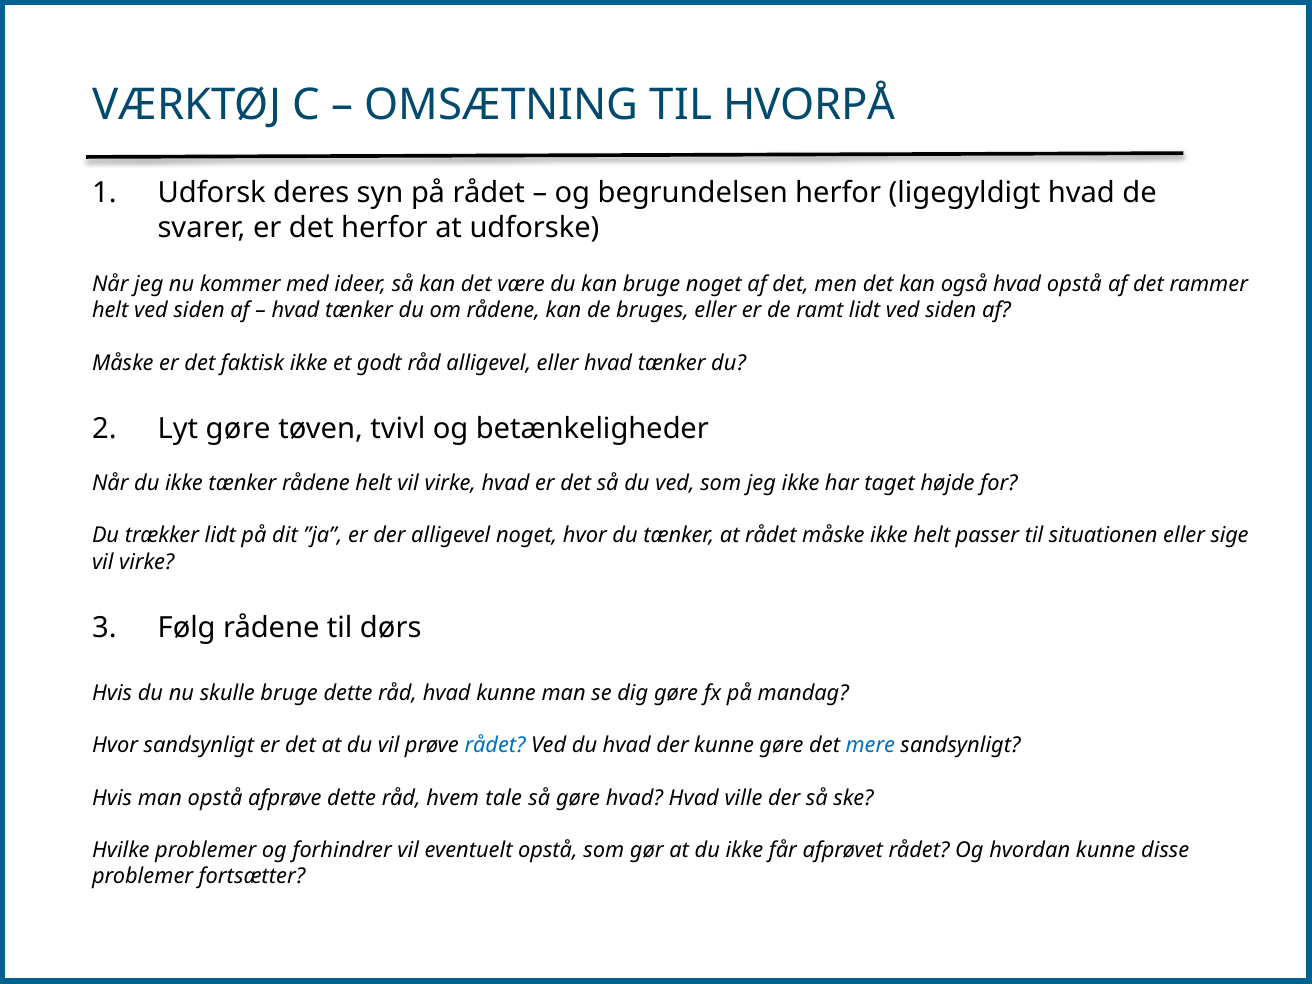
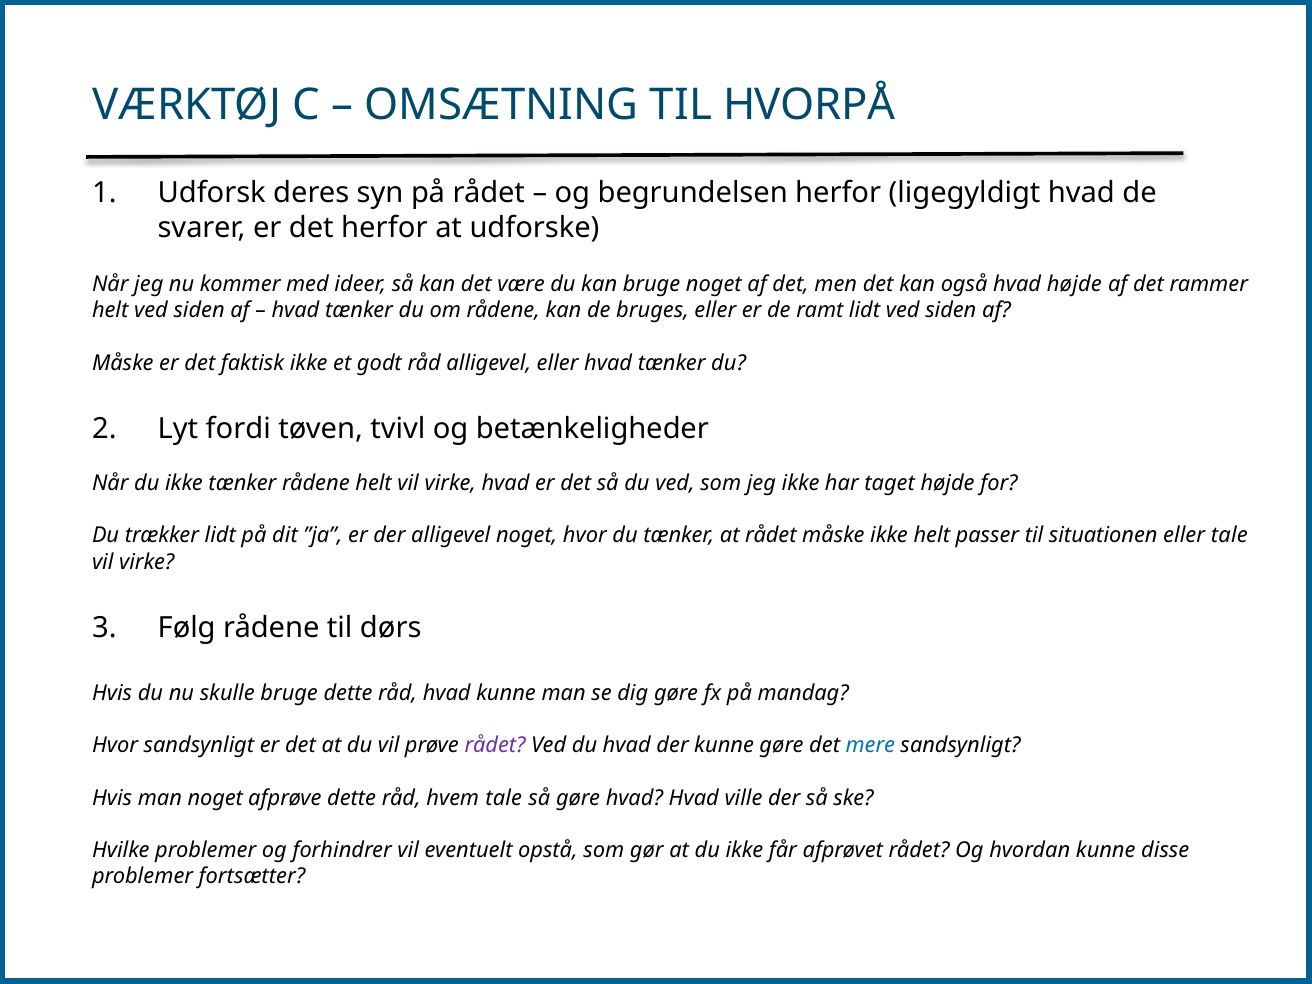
hvad opstå: opstå -> højde
Lyt gøre: gøre -> fordi
eller sige: sige -> tale
rådet at (495, 746) colour: blue -> purple
man opstå: opstå -> noget
